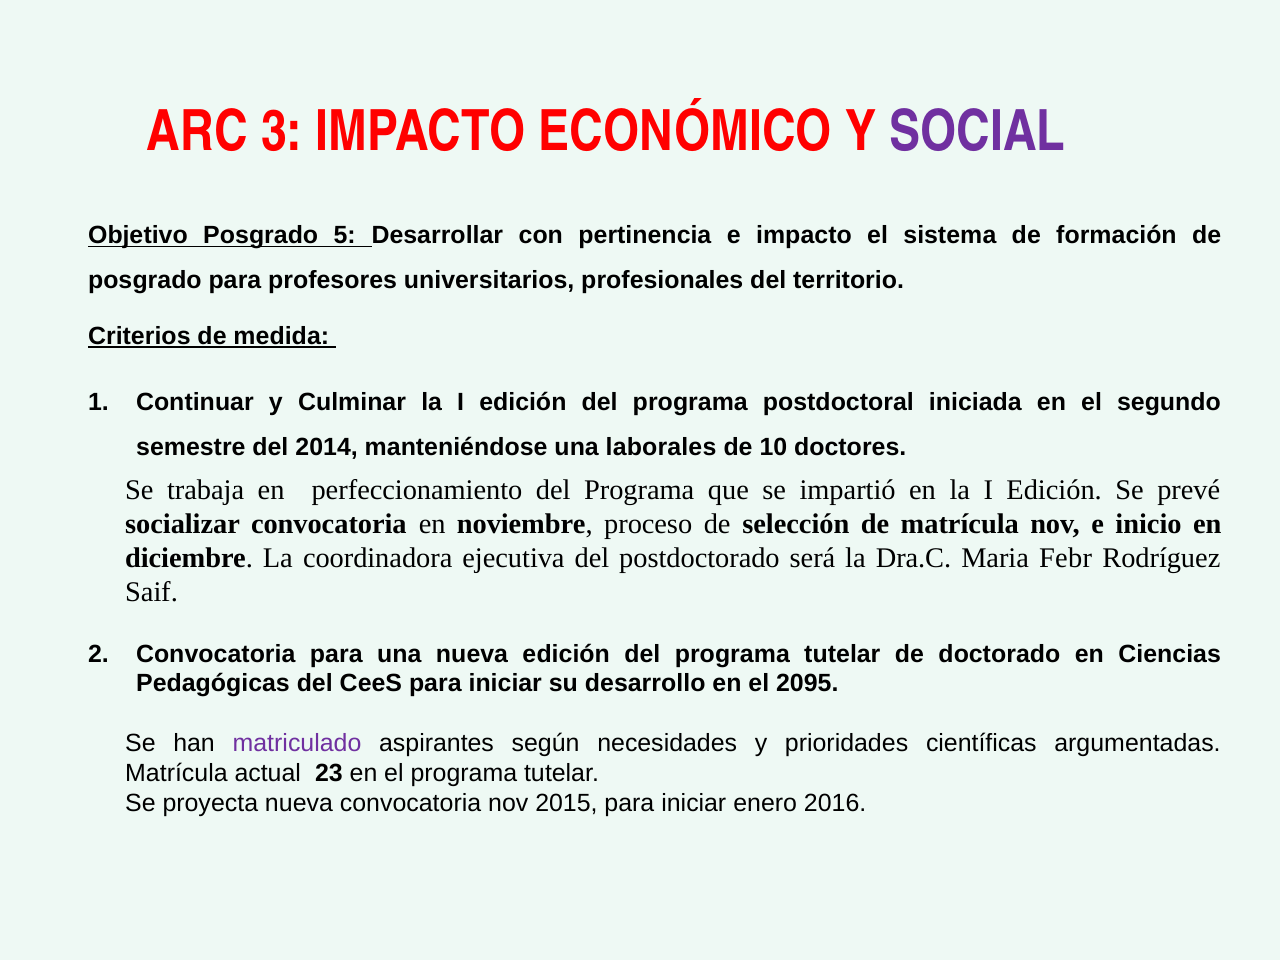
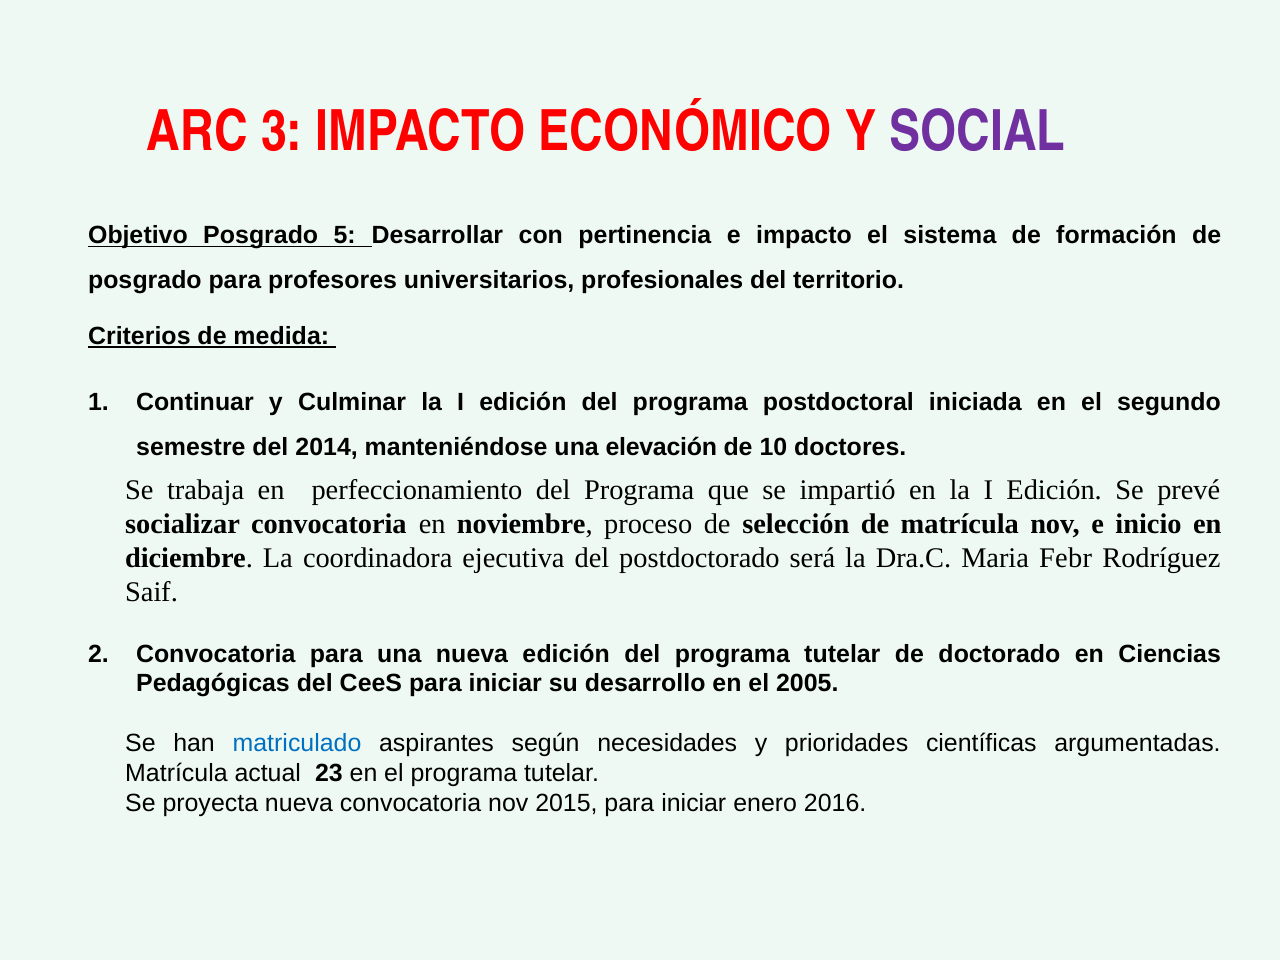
laborales: laborales -> elevación
2095: 2095 -> 2005
matriculado colour: purple -> blue
